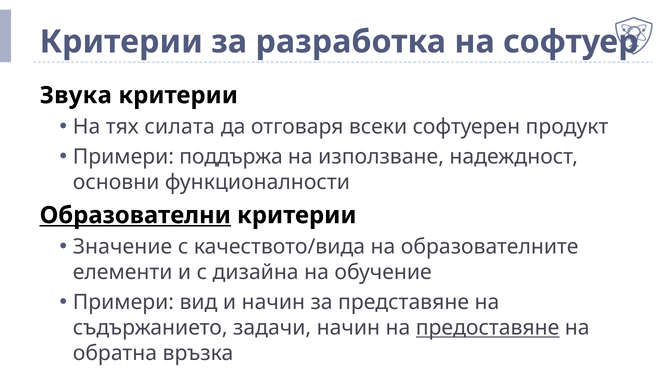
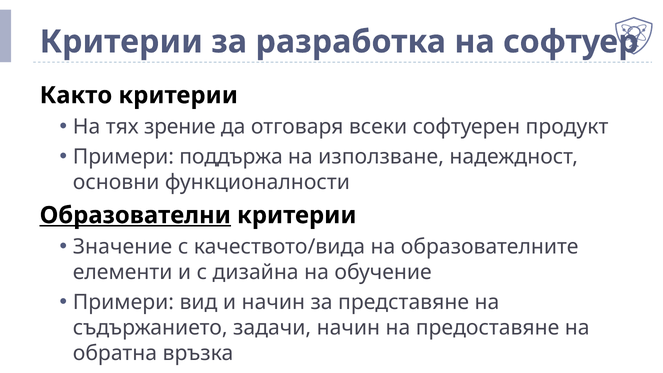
Звука: Звука -> Както
силата: силата -> зрение
предоставяне underline: present -> none
